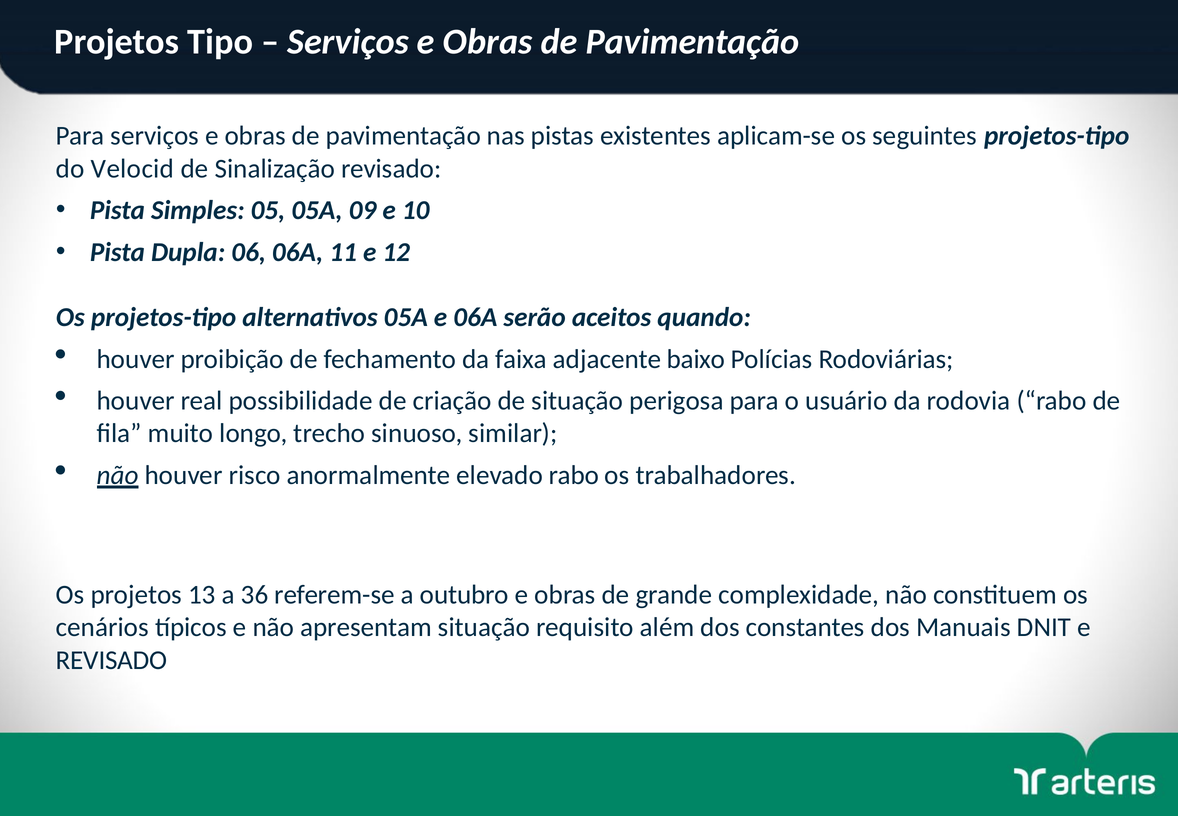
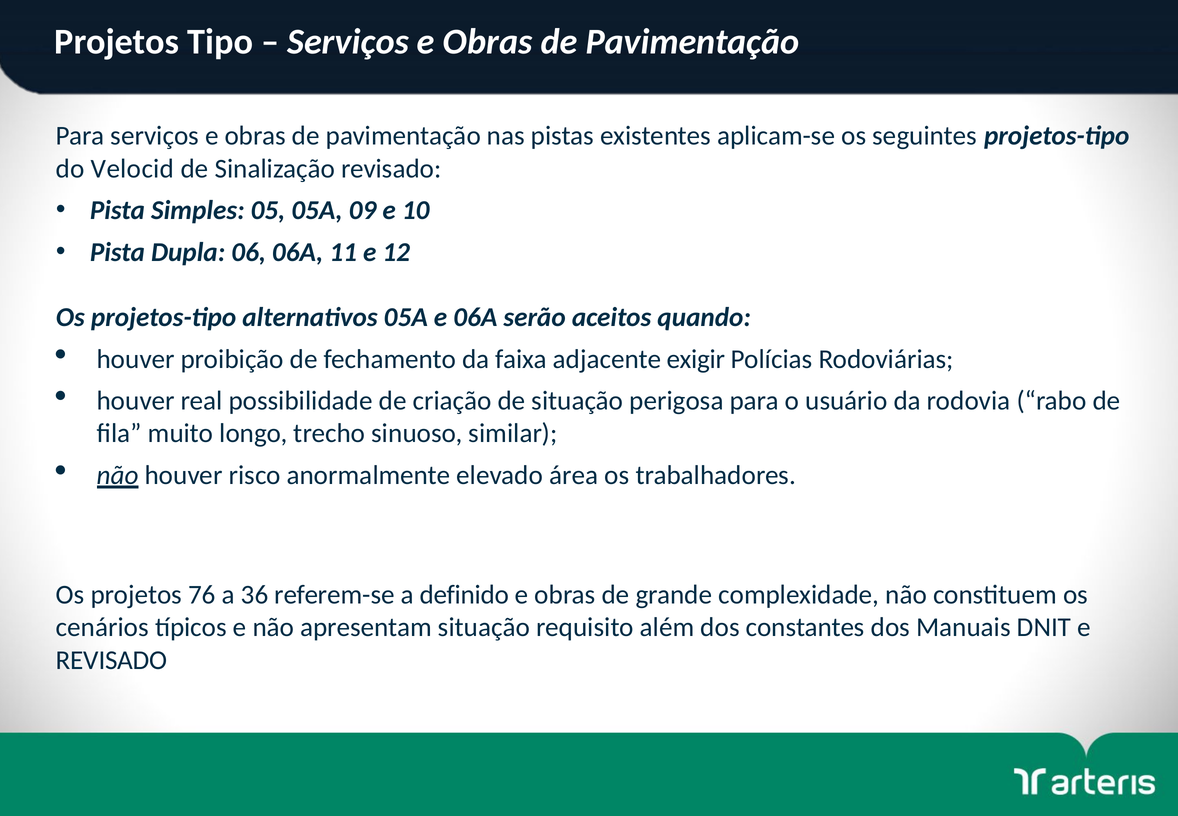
baixo: baixo -> exigir
elevado rabo: rabo -> área
13: 13 -> 76
outubro: outubro -> definido
